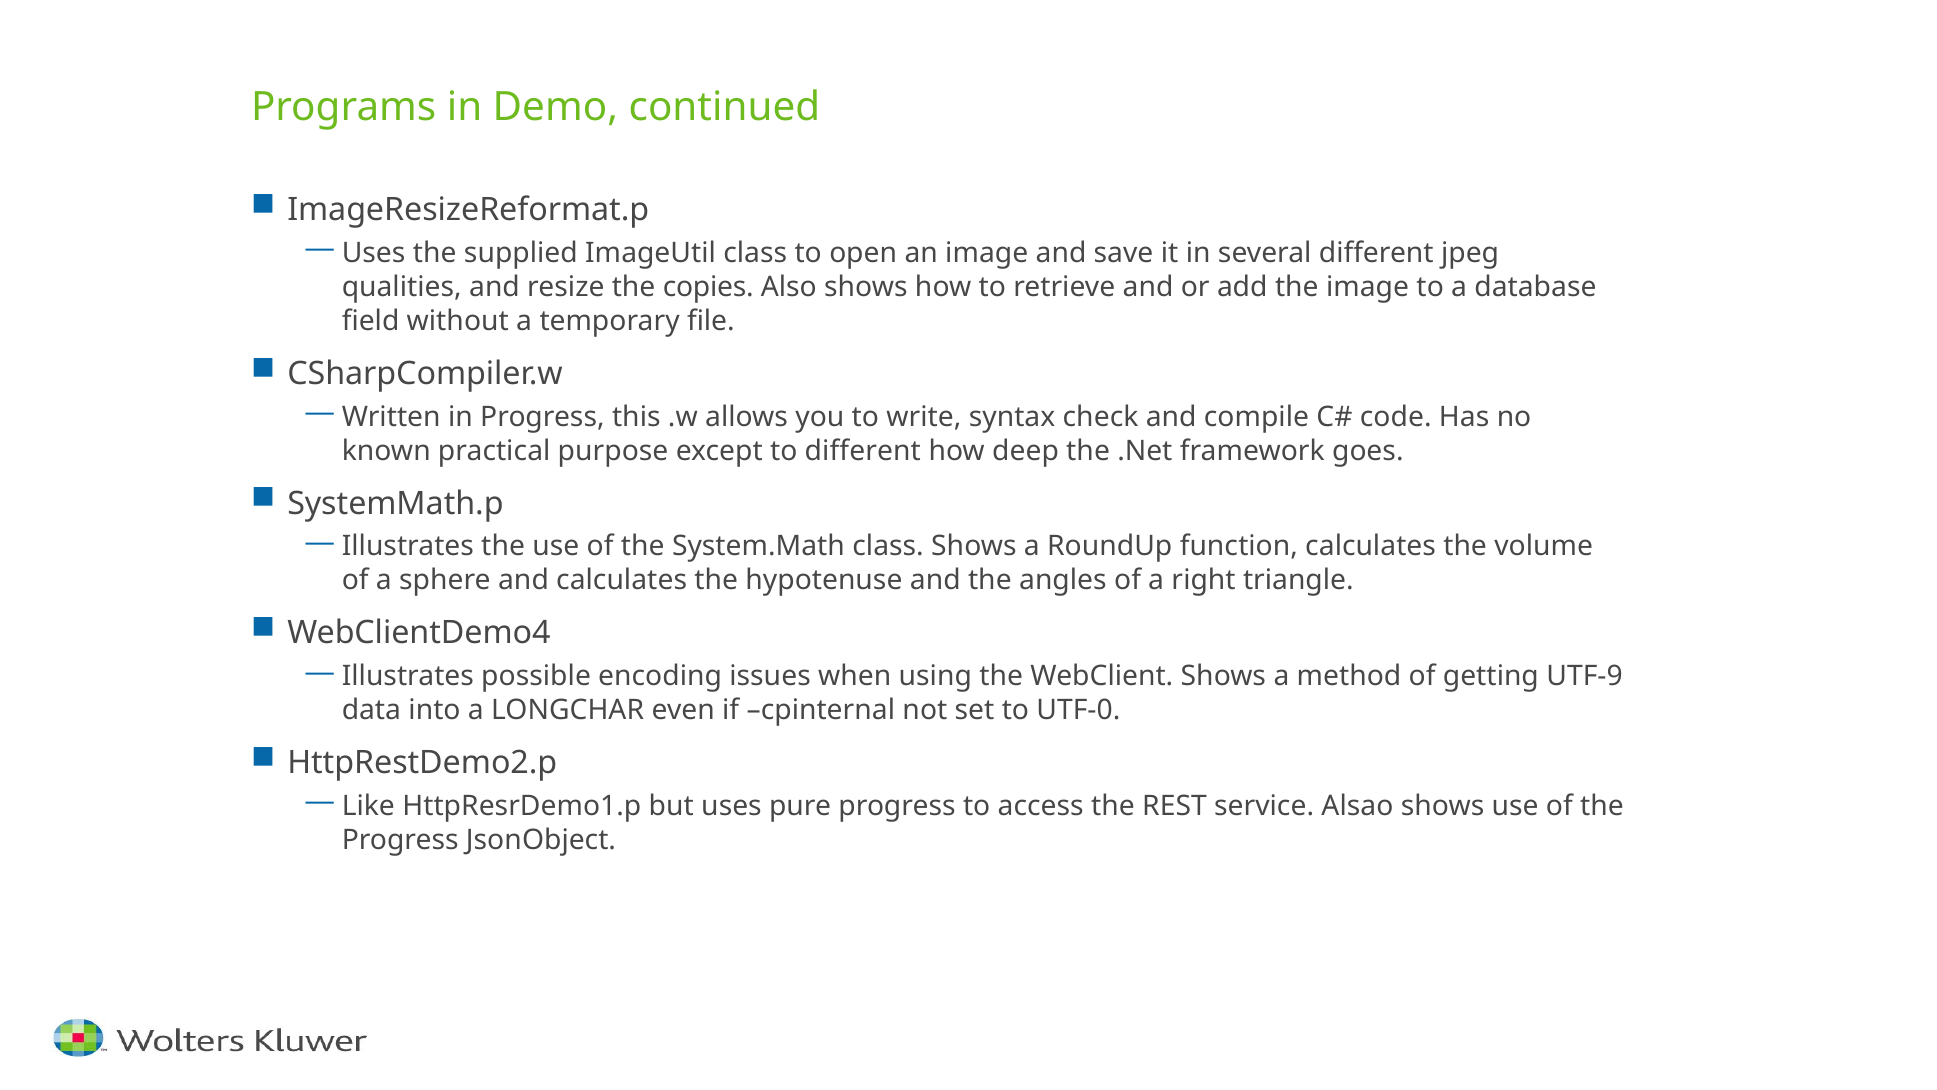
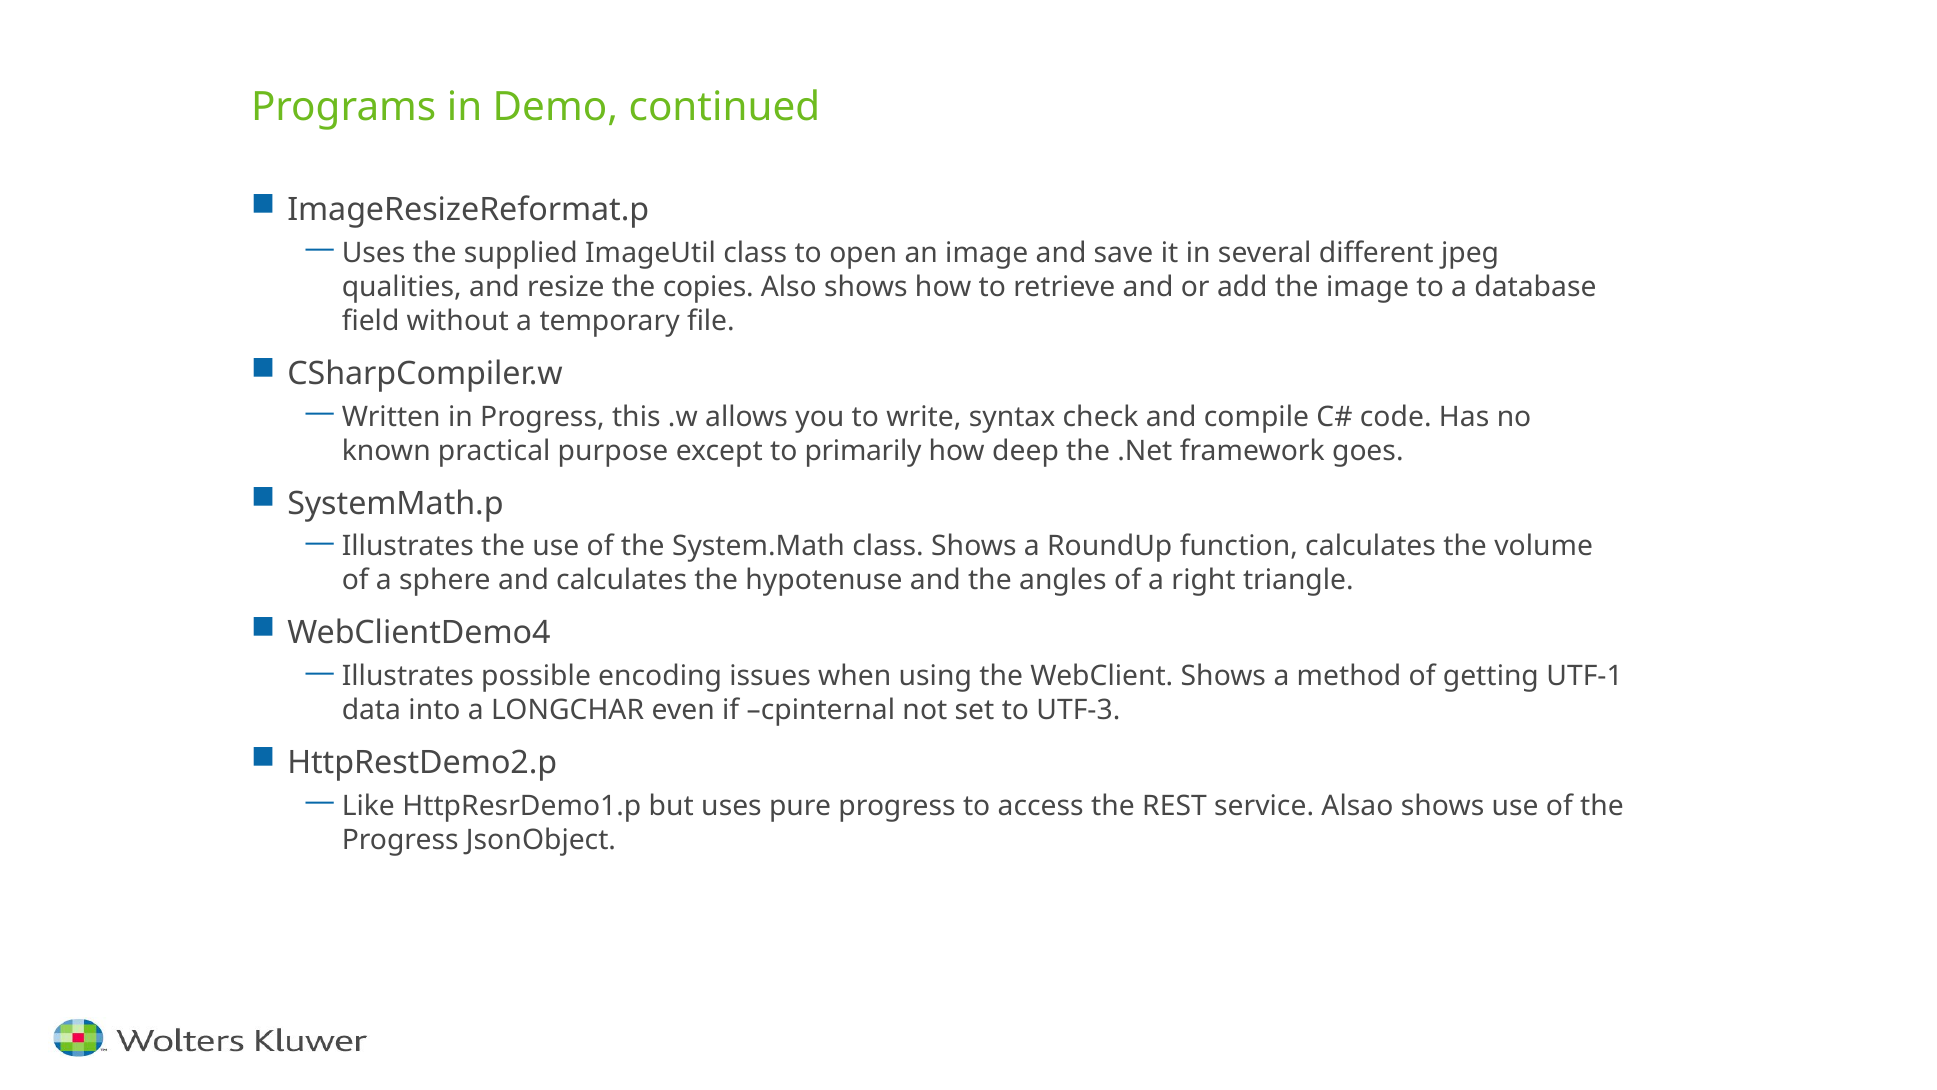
to different: different -> primarily
UTF-9: UTF-9 -> UTF-1
UTF-0: UTF-0 -> UTF-3
